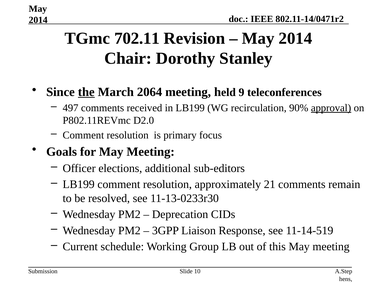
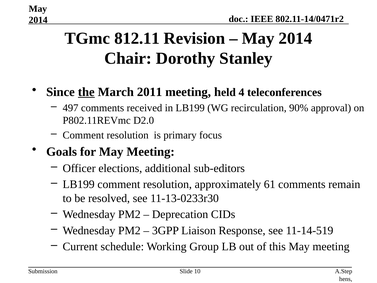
702.11: 702.11 -> 812.11
2064: 2064 -> 2011
9: 9 -> 4
approval underline: present -> none
21: 21 -> 61
